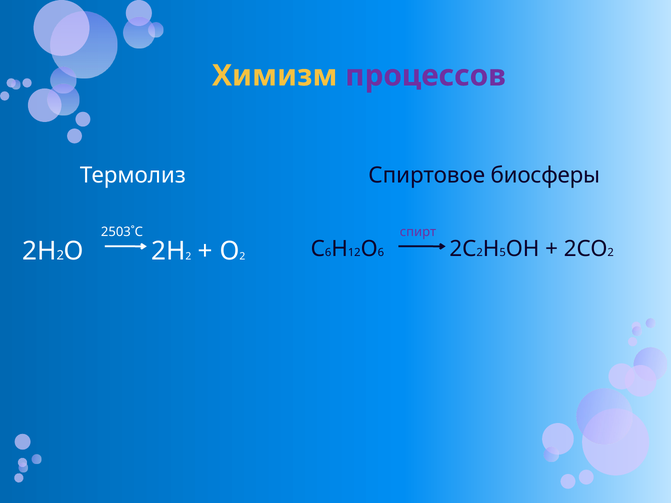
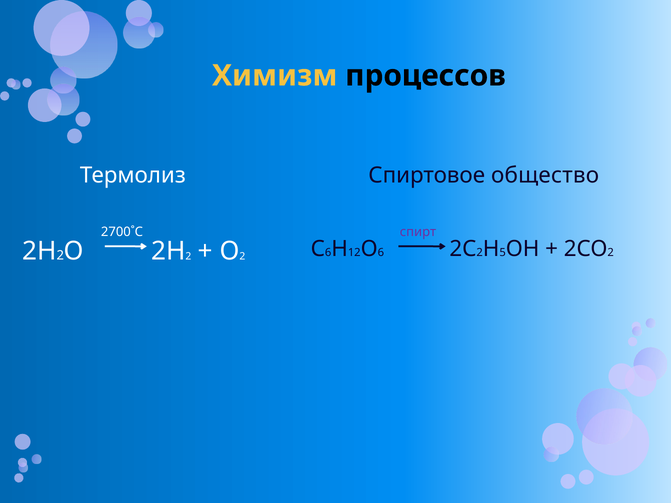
процессов colour: purple -> black
биосферы: биосферы -> общество
2503˚С: 2503˚С -> 2700˚С
